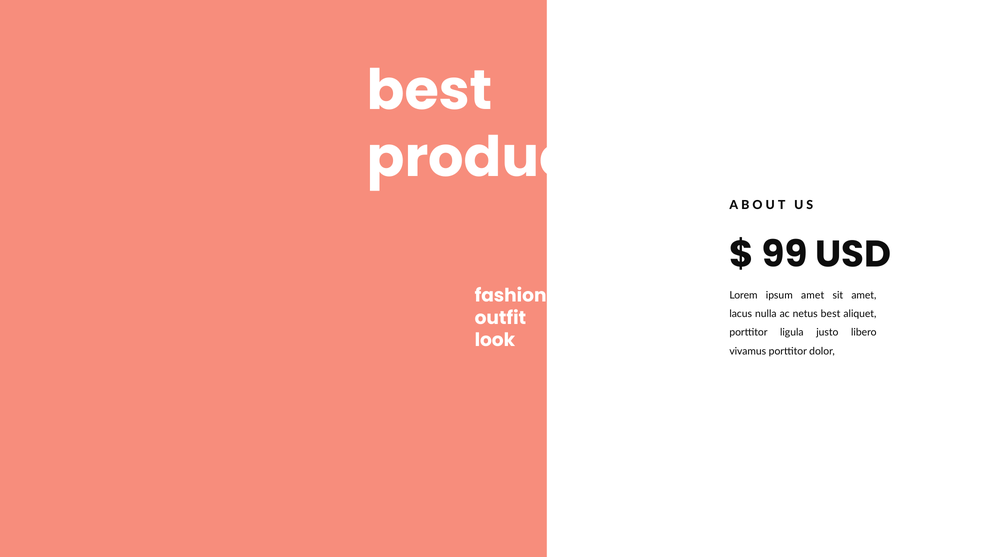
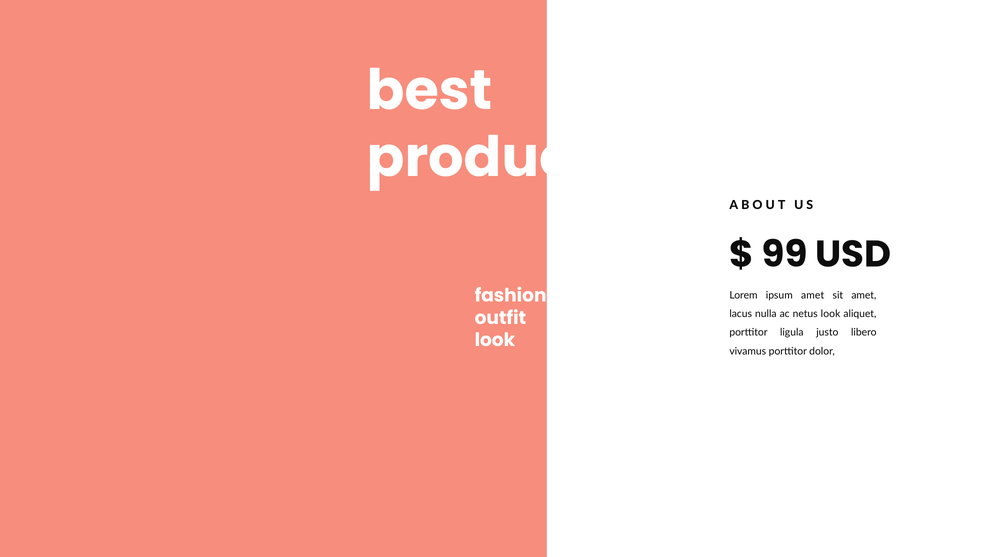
netus best: best -> look
